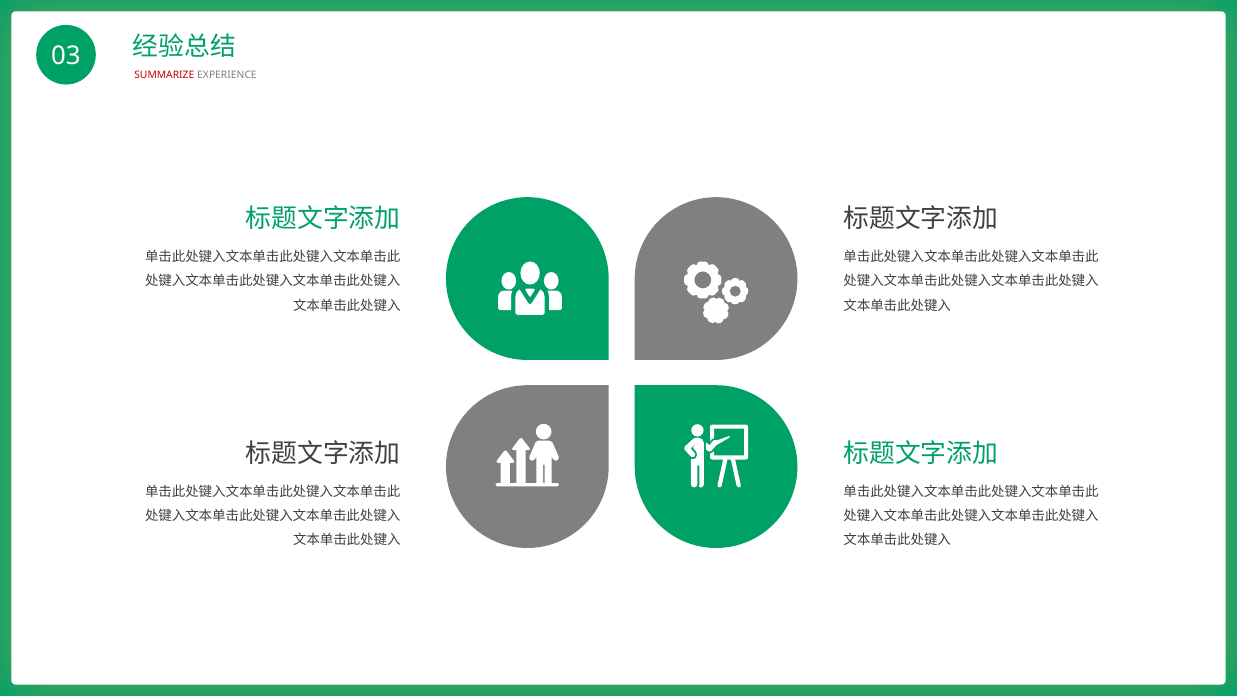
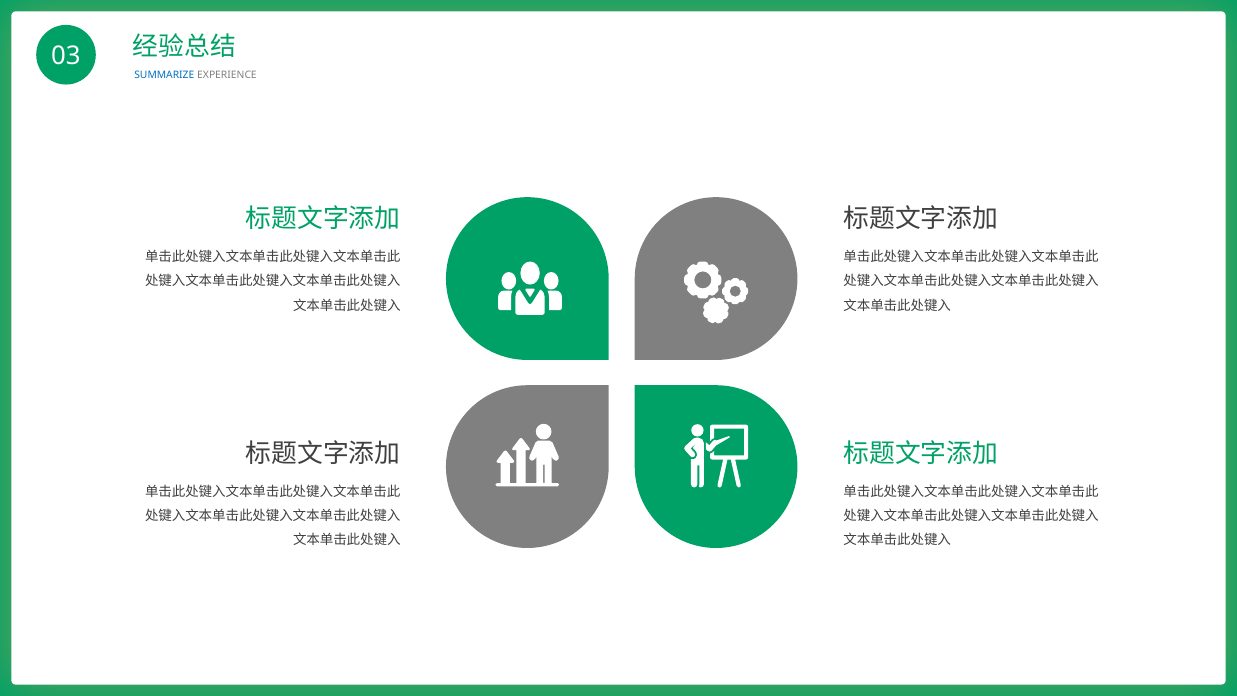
SUMMARIZE colour: red -> blue
